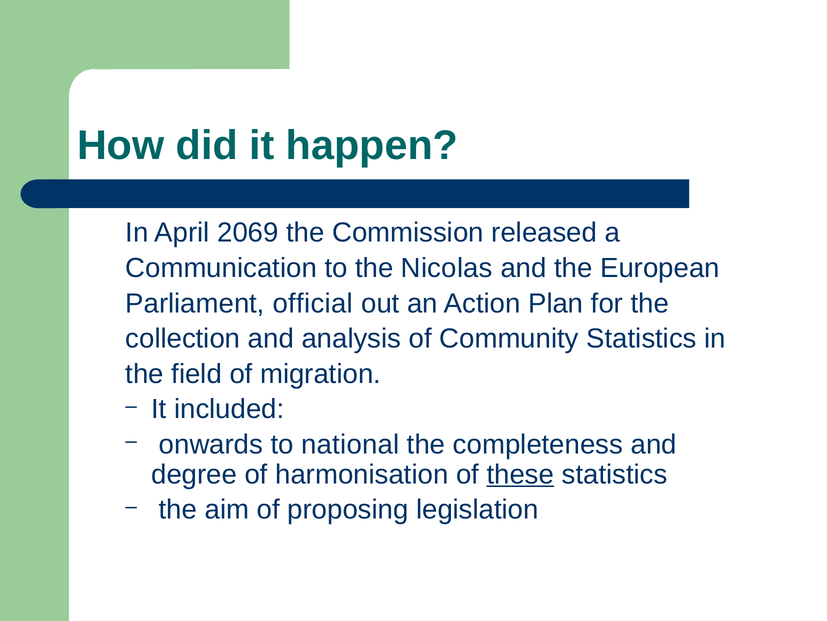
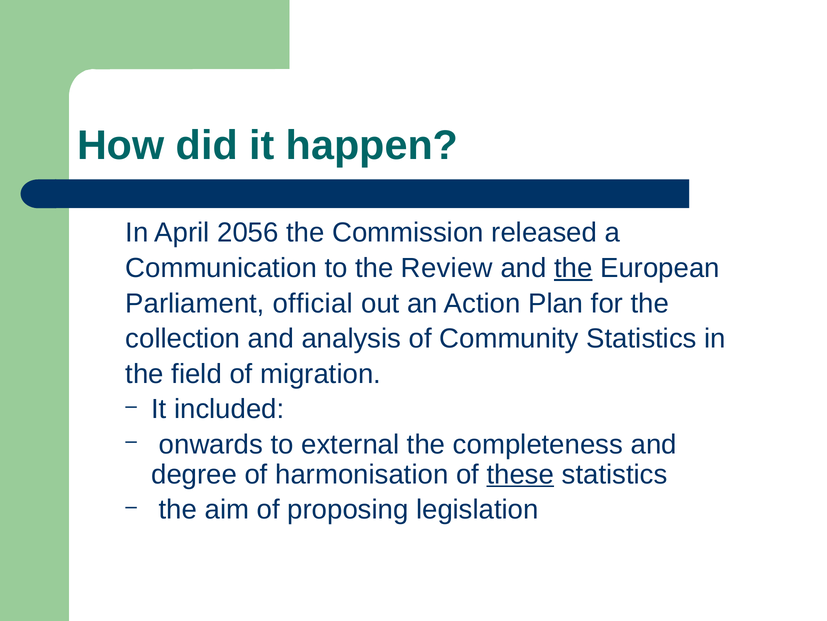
2069: 2069 -> 2056
Nicolas: Nicolas -> Review
the at (573, 268) underline: none -> present
national: national -> external
